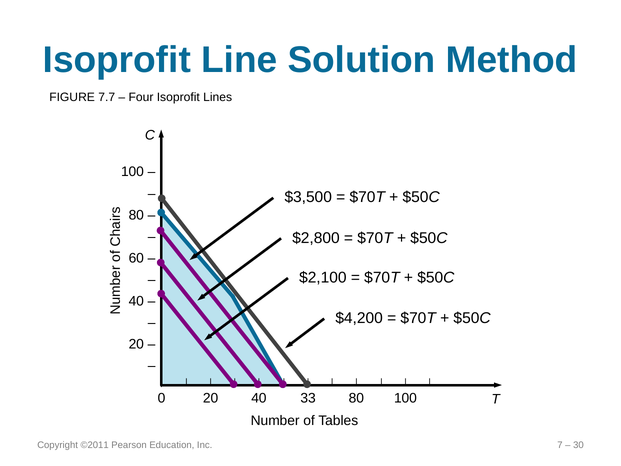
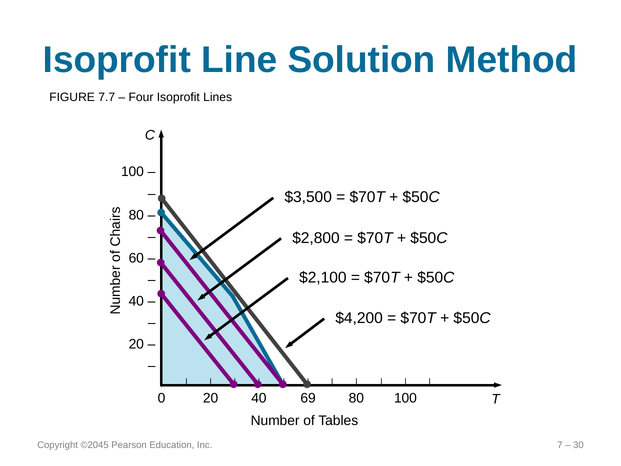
33: 33 -> 69
©2011: ©2011 -> ©2045
